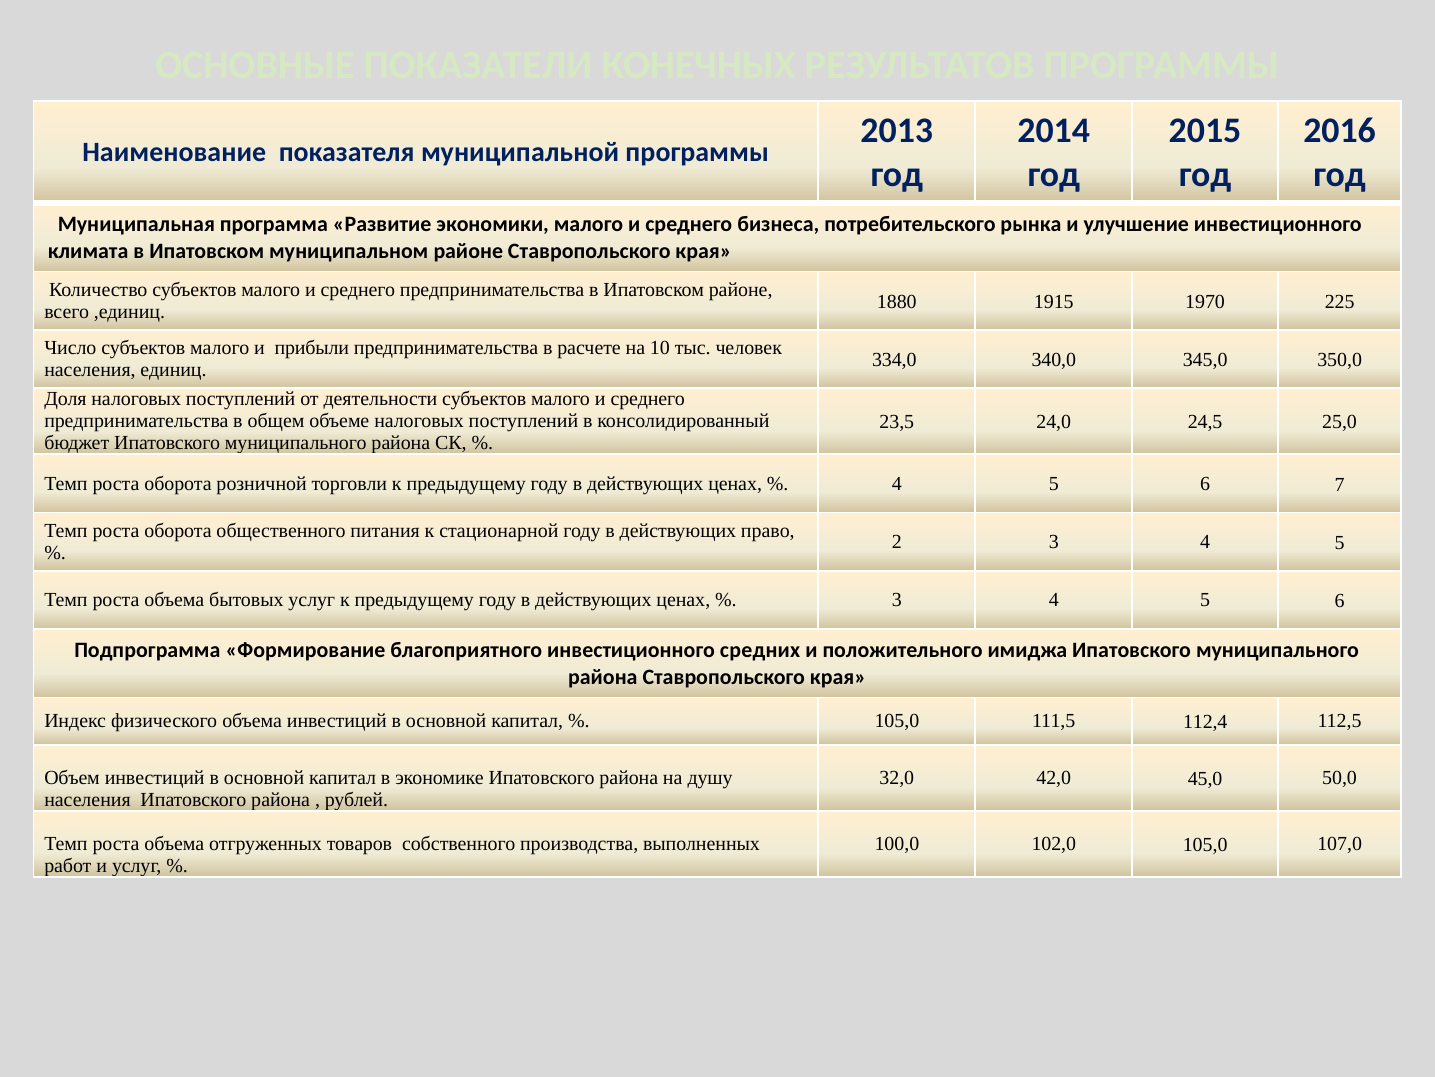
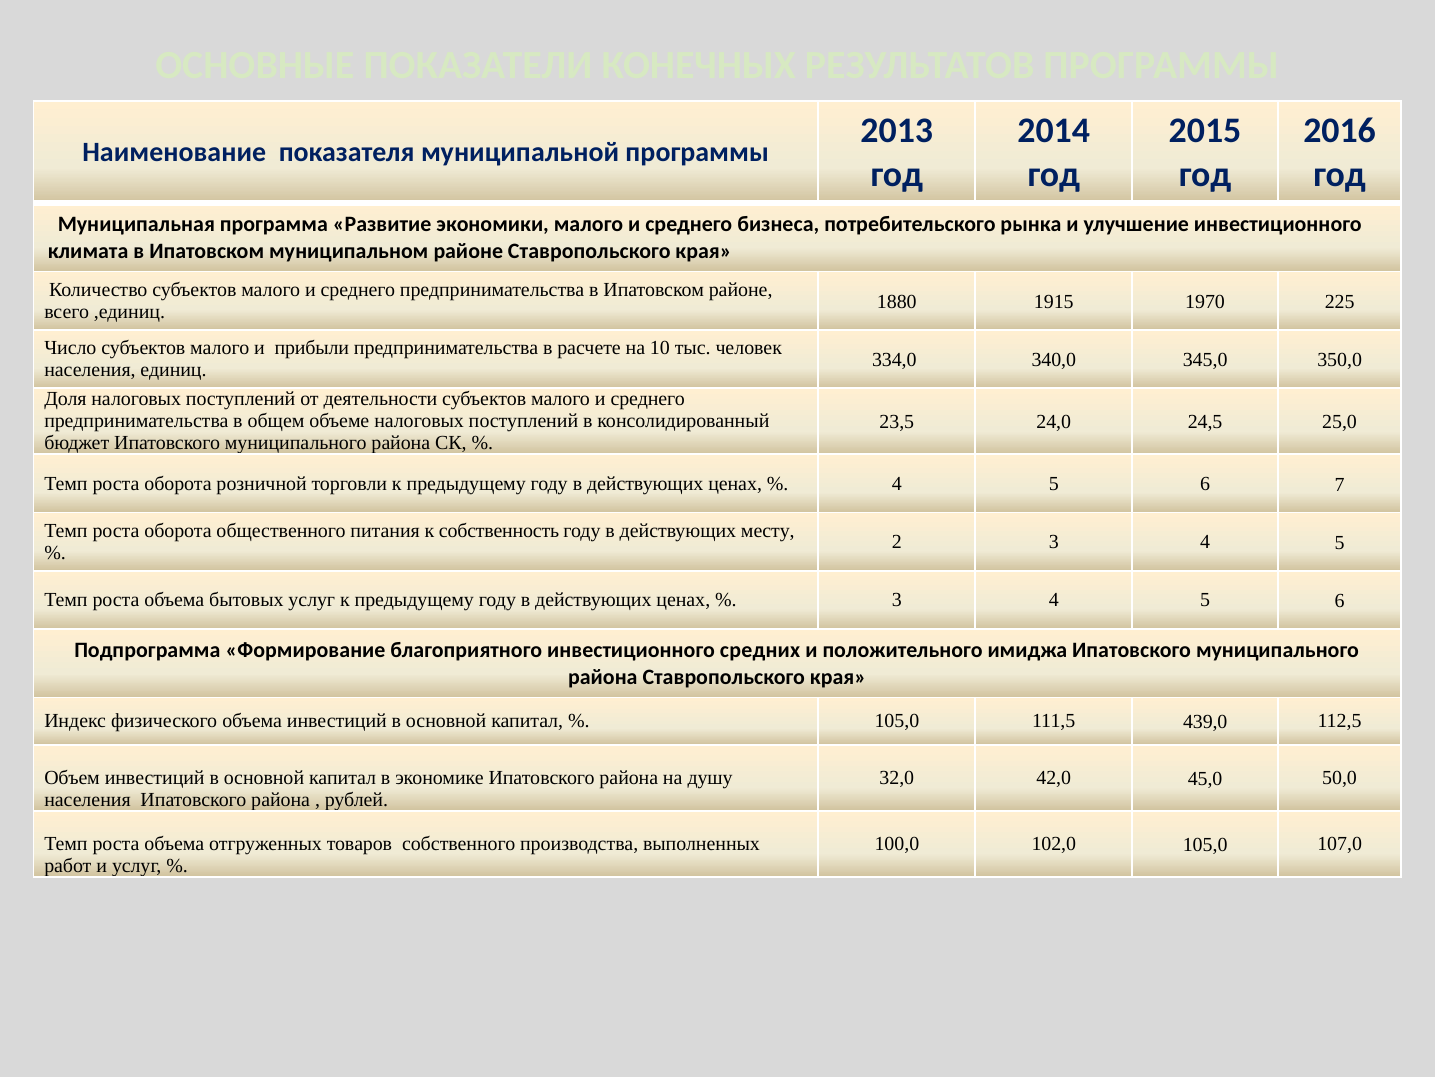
стационарной: стационарной -> собственность
право: право -> месту
112,4: 112,4 -> 439,0
